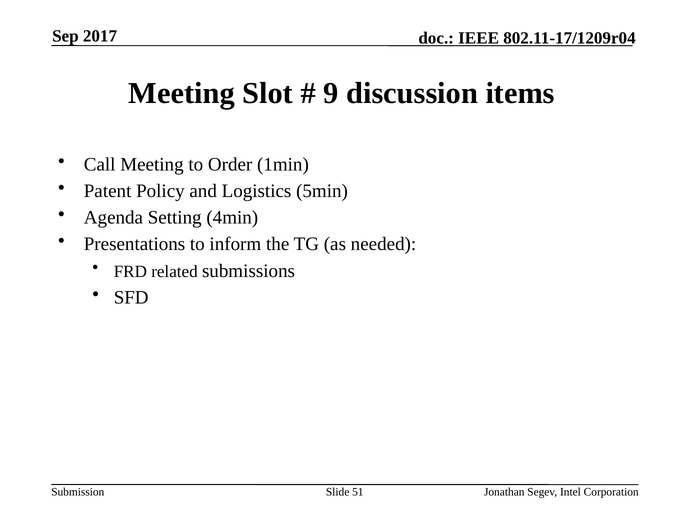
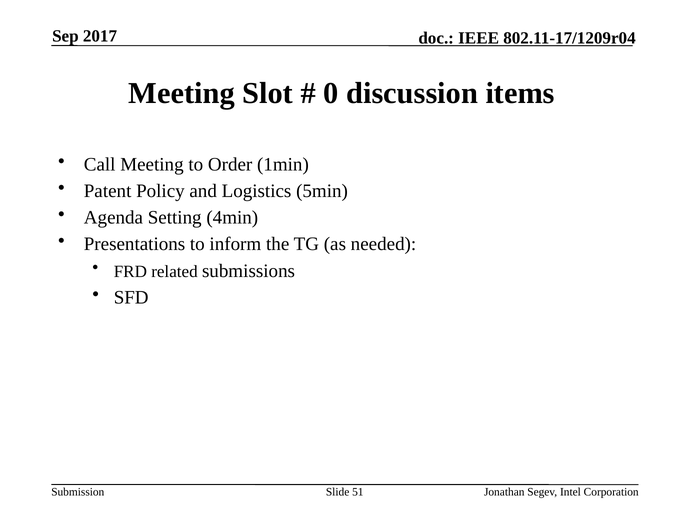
9: 9 -> 0
